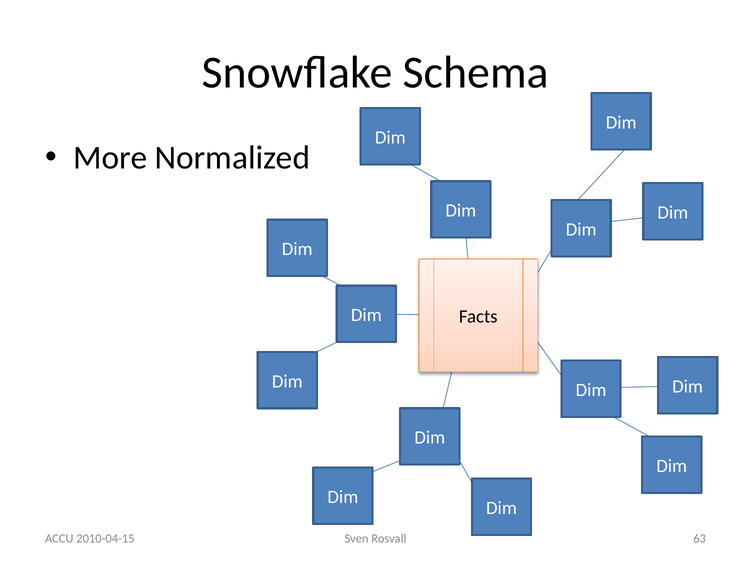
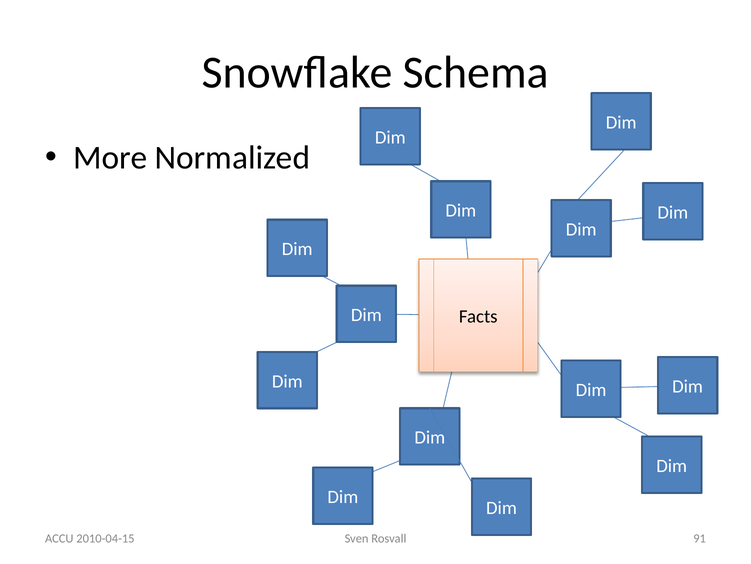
63: 63 -> 91
